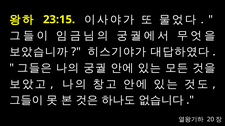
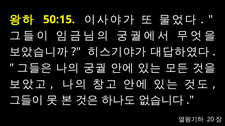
23:15: 23:15 -> 50:15
